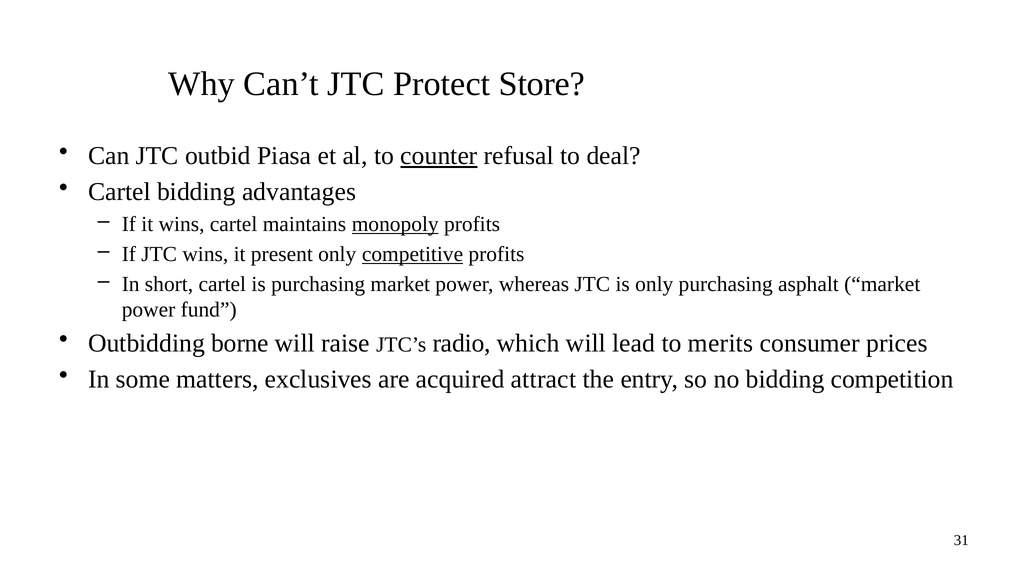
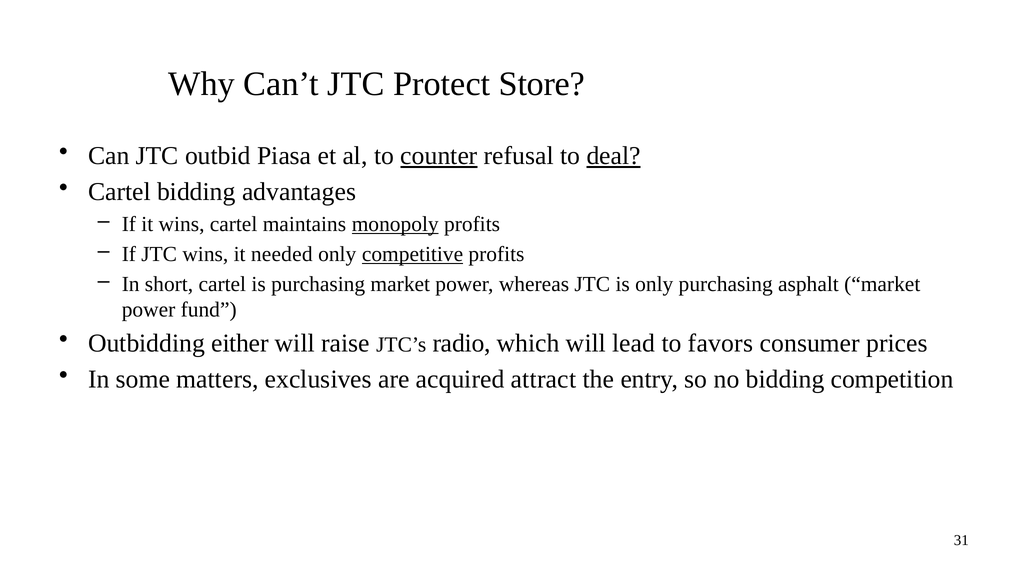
deal underline: none -> present
present: present -> needed
borne: borne -> either
merits: merits -> favors
